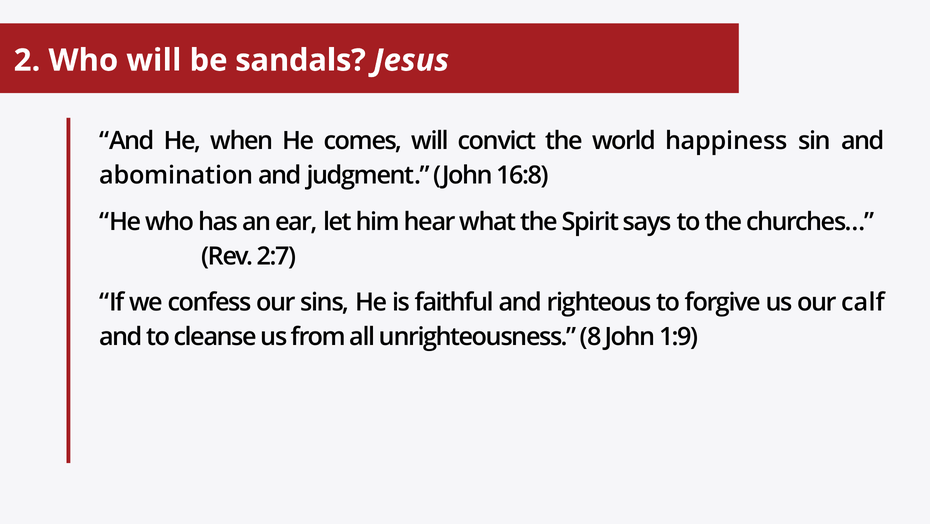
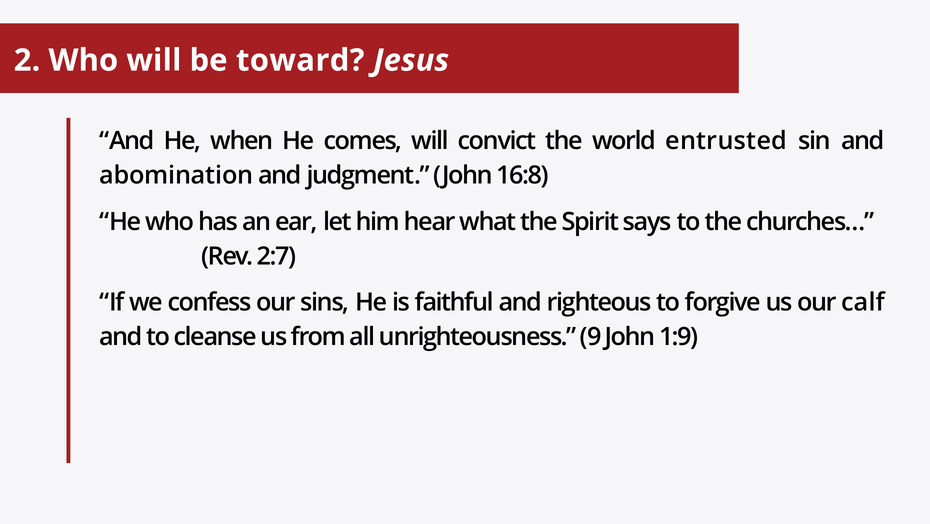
sandals: sandals -> toward
happiness: happiness -> entrusted
8: 8 -> 9
